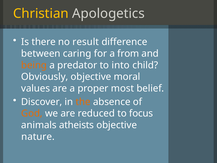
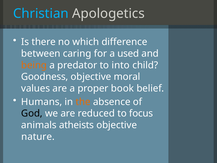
Christian colour: yellow -> light blue
result: result -> which
from: from -> used
Obviously: Obviously -> Goodness
most: most -> book
Discover: Discover -> Humans
God colour: orange -> black
